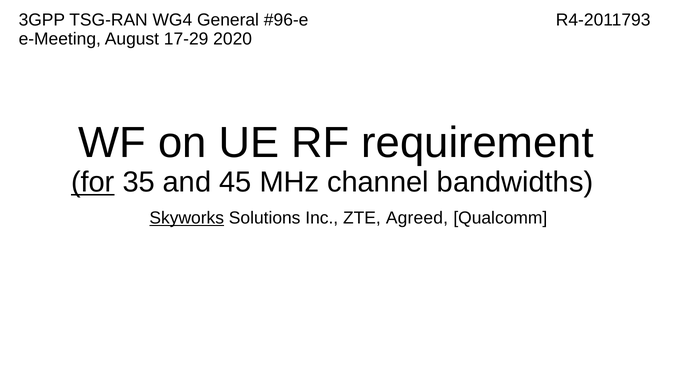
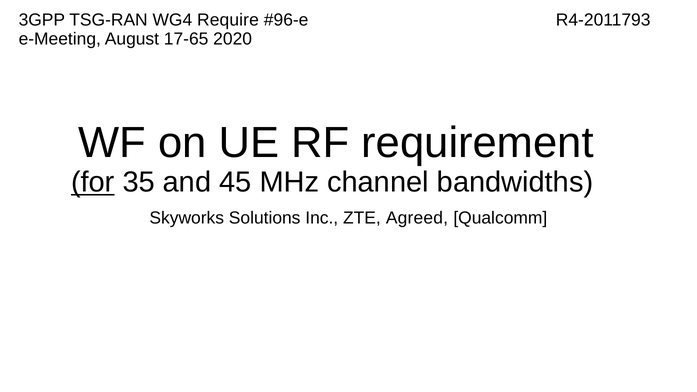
General: General -> Require
17-29: 17-29 -> 17-65
Skyworks underline: present -> none
